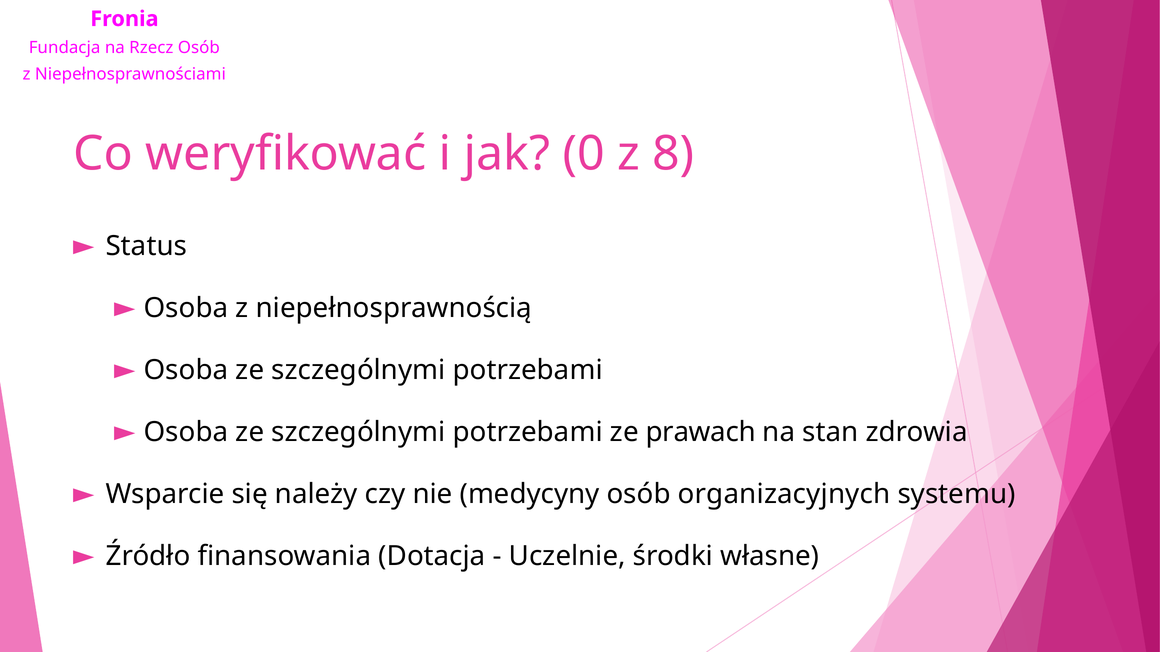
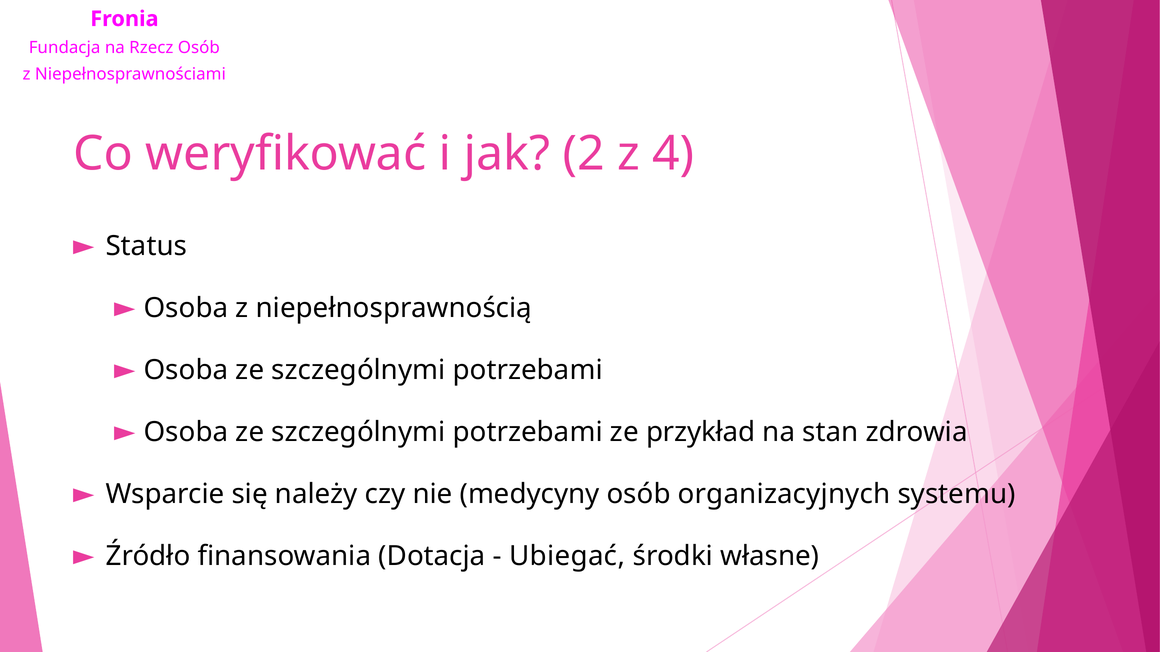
0: 0 -> 2
8: 8 -> 4
prawach: prawach -> przykład
Uczelnie: Uczelnie -> Ubiegać
